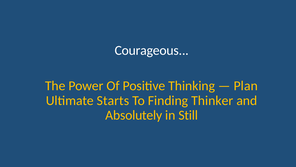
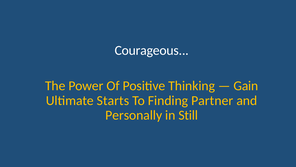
Plan: Plan -> Gain
Thinker: Thinker -> Partner
Absolutely: Absolutely -> Personally
